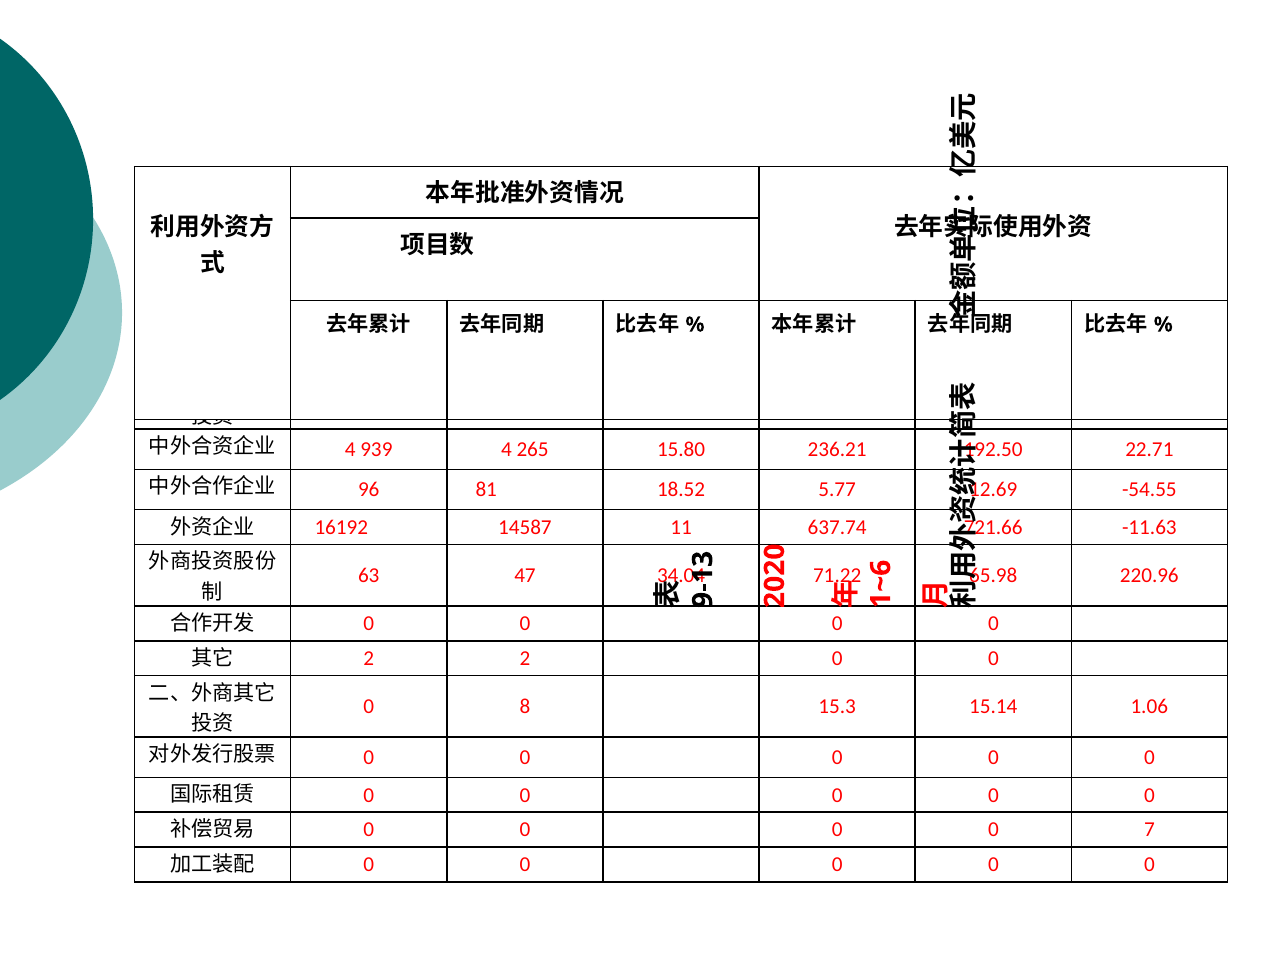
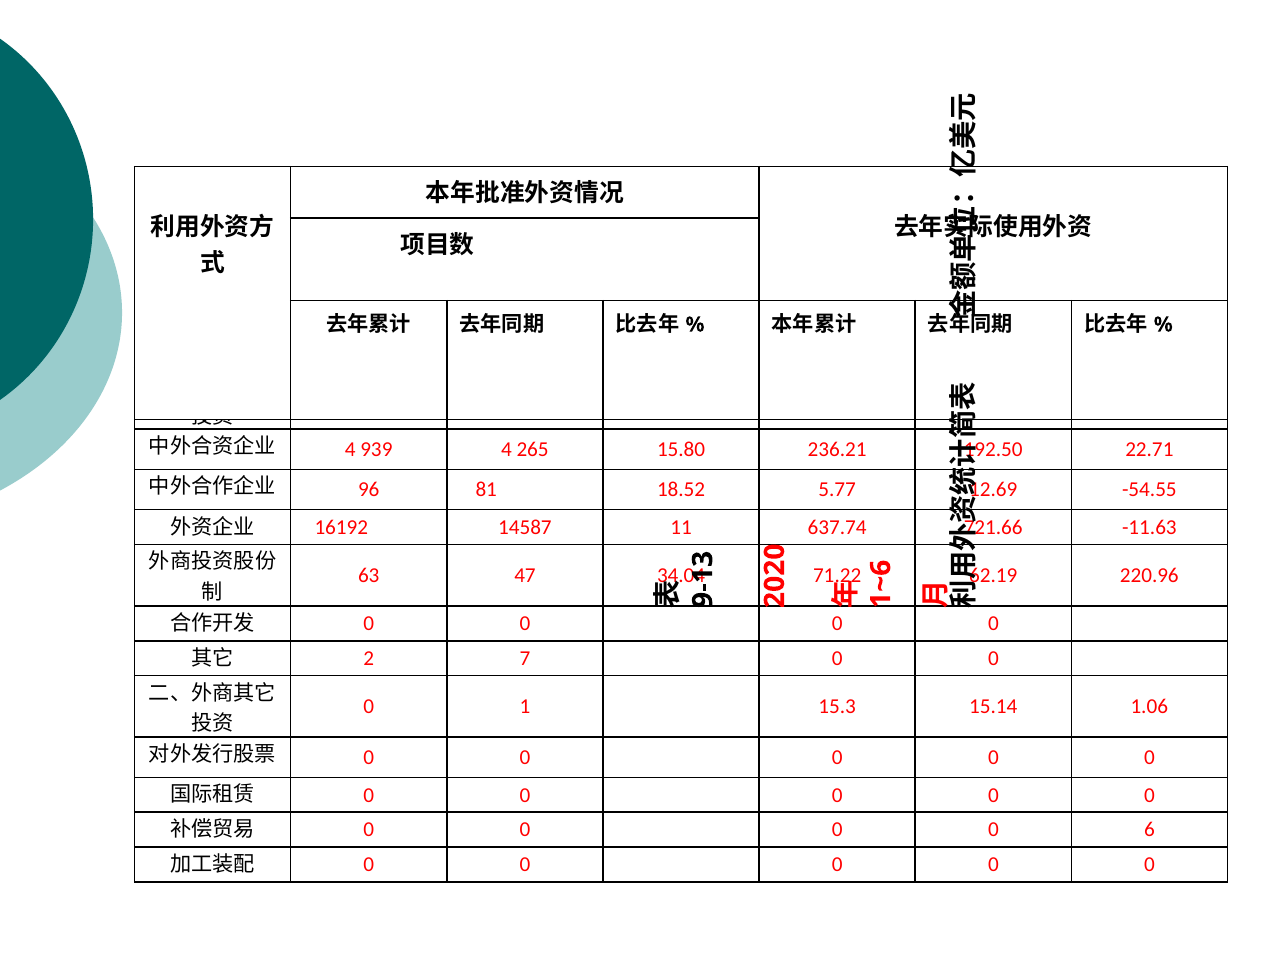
65.98: 65.98 -> 62.19
2 2: 2 -> 7
0 8: 8 -> 1
0 7: 7 -> 6
